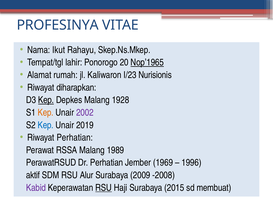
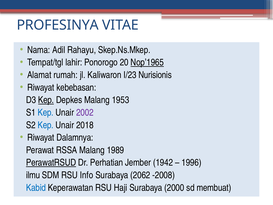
Ikut: Ikut -> Adil
diharapkan: diharapkan -> kebebasan
1928: 1928 -> 1953
Kep at (46, 112) colour: orange -> blue
2019: 2019 -> 2018
Riwayat Perhatian: Perhatian -> Dalamnya
PerawatRSUD underline: none -> present
1969: 1969 -> 1942
aktif: aktif -> ilmu
Alur: Alur -> Info
2009: 2009 -> 2062
Kabid colour: purple -> blue
RSU at (104, 187) underline: present -> none
2015: 2015 -> 2000
